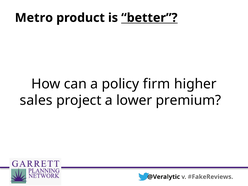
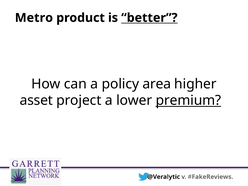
firm: firm -> area
sales: sales -> asset
premium underline: none -> present
